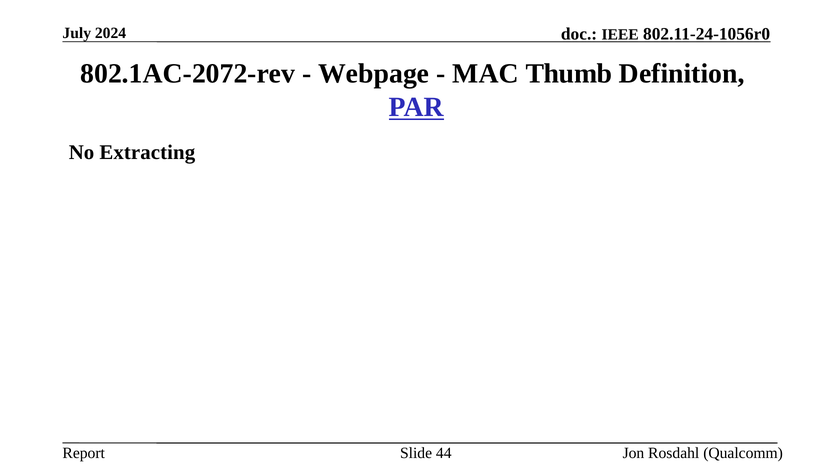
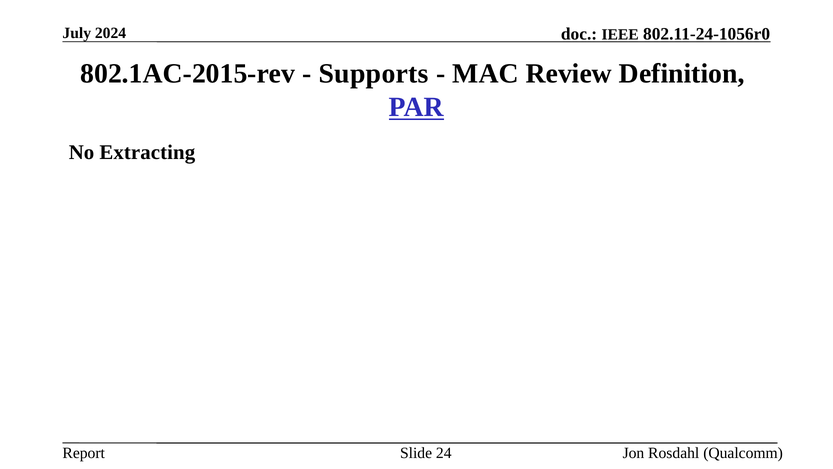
802.1AC-2072-rev: 802.1AC-2072-rev -> 802.1AC-2015-rev
Webpage: Webpage -> Supports
Thumb: Thumb -> Review
44: 44 -> 24
